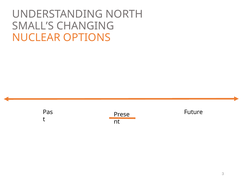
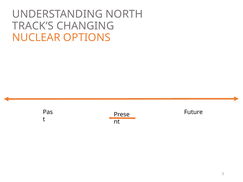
SMALL’S: SMALL’S -> TRACK’S
